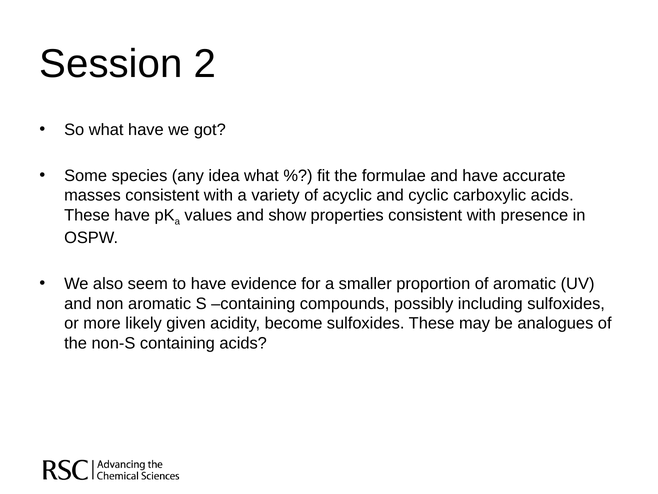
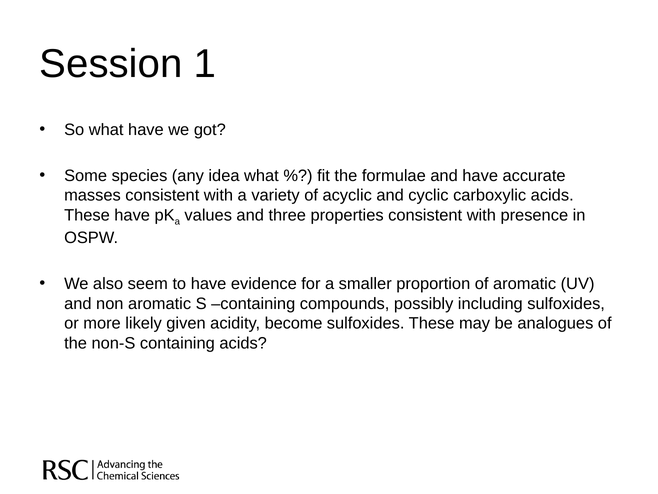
2: 2 -> 1
show: show -> three
